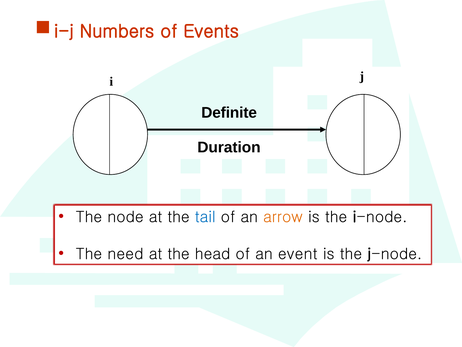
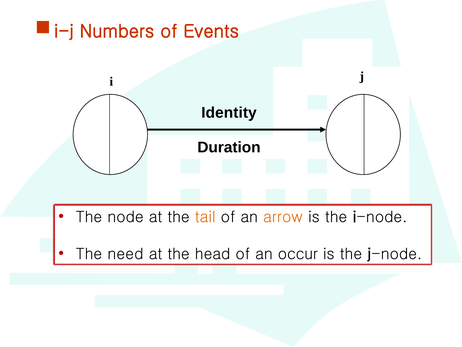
Definite: Definite -> Identity
tail colour: blue -> orange
event: event -> occur
